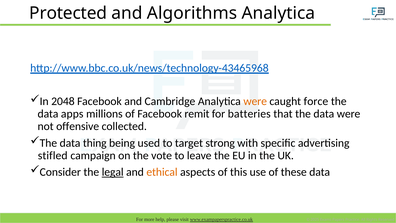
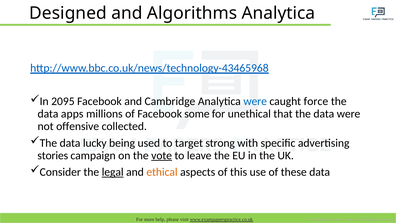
Protected: Protected -> Designed
2048: 2048 -> 2095
were at (255, 101) colour: orange -> blue
remit: remit -> some
batteries: batteries -> unethical
thing: thing -> lucky
stifled: stifled -> stories
vote underline: none -> present
